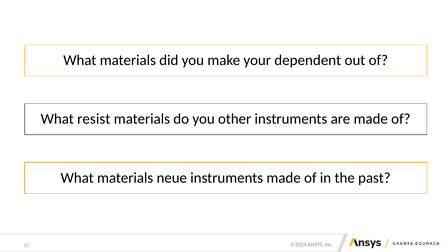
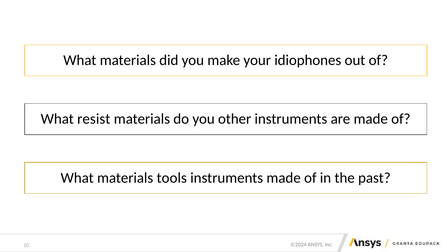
dependent: dependent -> idiophones
neue: neue -> tools
